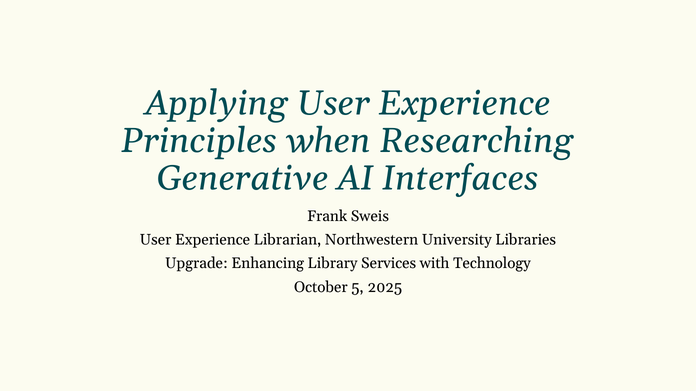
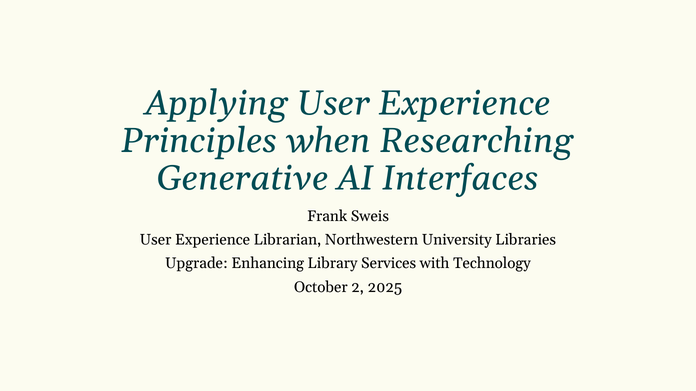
5: 5 -> 2
